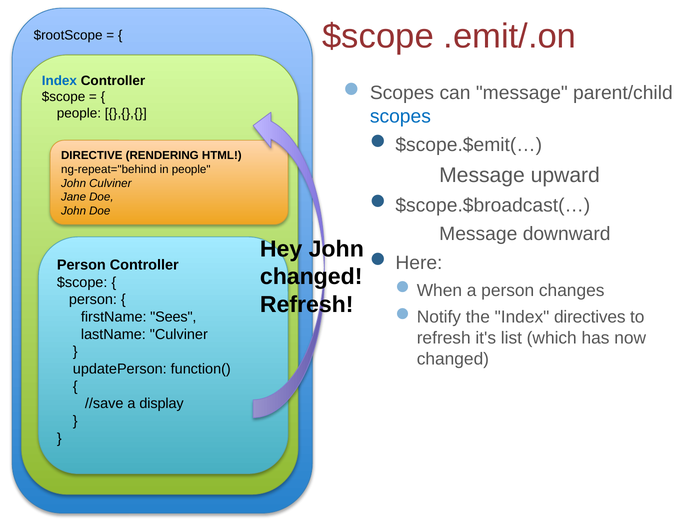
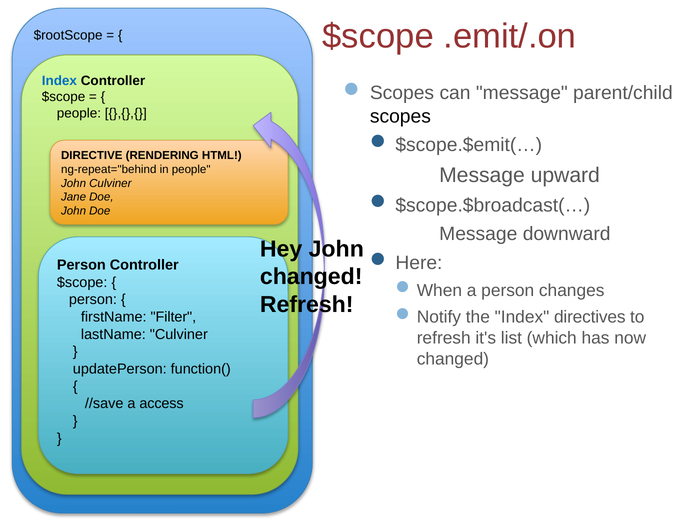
scopes at (400, 116) colour: blue -> black
Sees: Sees -> Filter
display: display -> access
